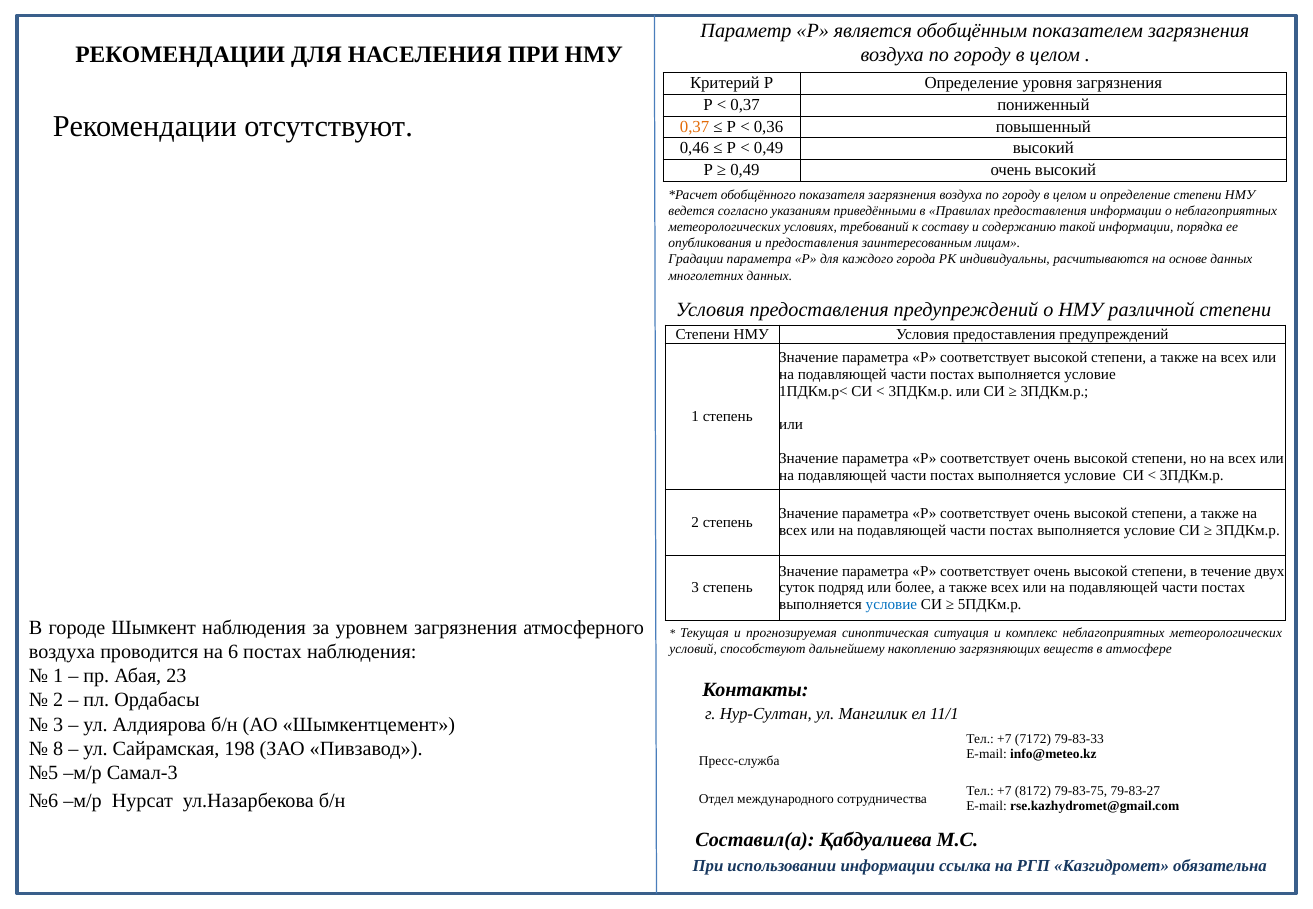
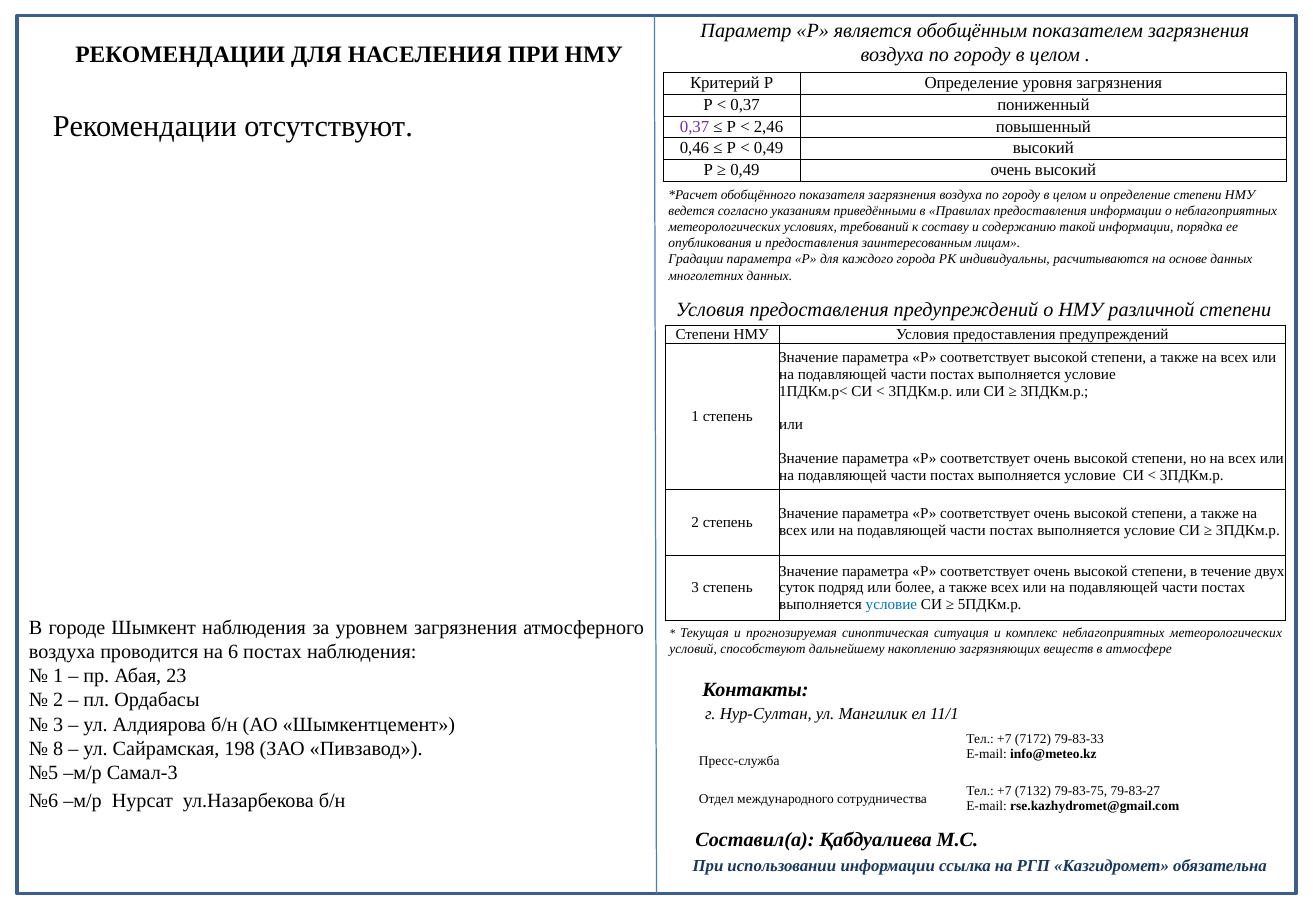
0,37 at (695, 127) colour: orange -> purple
0,36: 0,36 -> 2,46
8172: 8172 -> 7132
